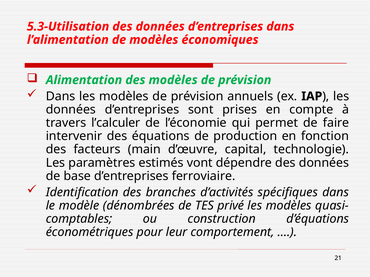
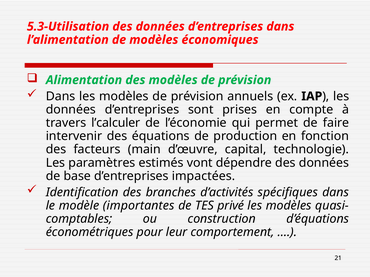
ferroviaire: ferroviaire -> impactées
dénombrées: dénombrées -> importantes
